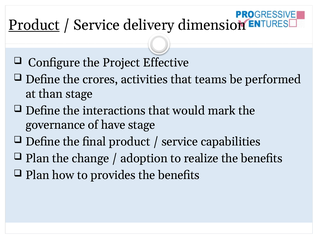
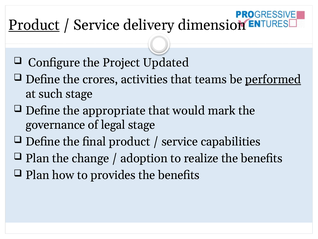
Effective: Effective -> Updated
performed underline: none -> present
than: than -> such
interactions: interactions -> appropriate
have: have -> legal
